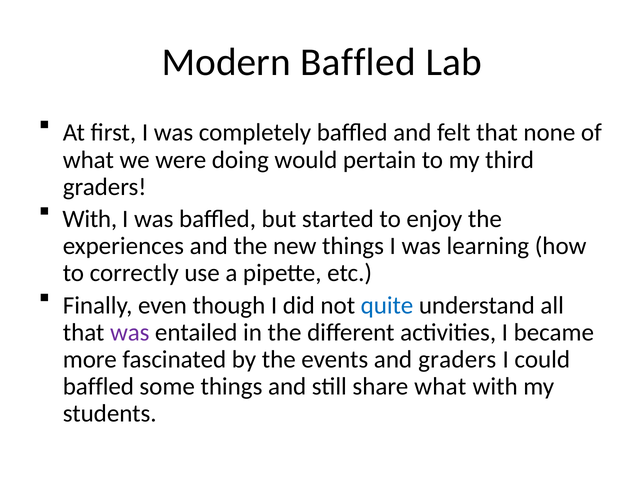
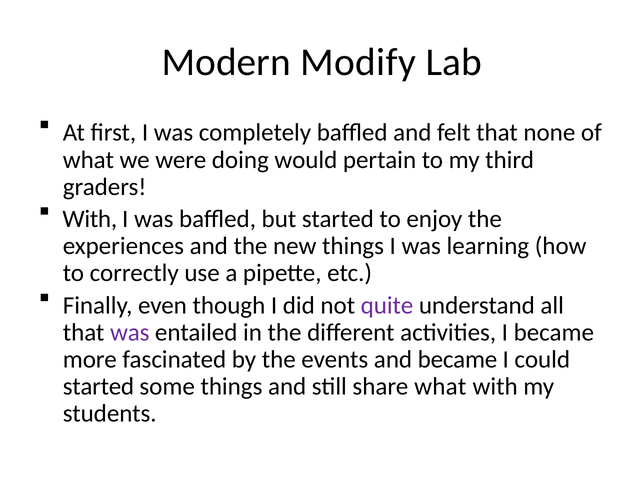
Modern Baffled: Baffled -> Modify
quite colour: blue -> purple
and graders: graders -> became
baffled at (98, 386): baffled -> started
